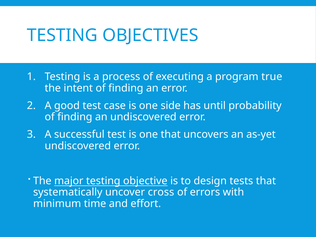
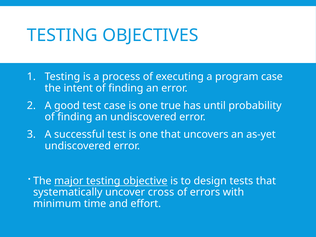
program true: true -> case
side: side -> true
